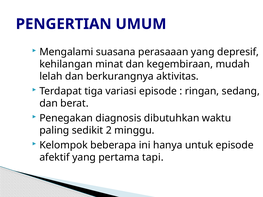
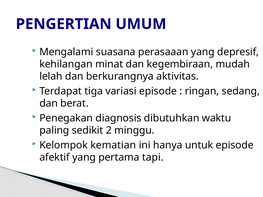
beberapa: beberapa -> kematian
